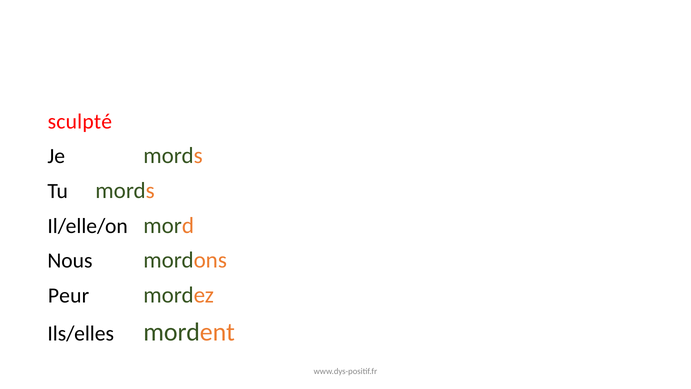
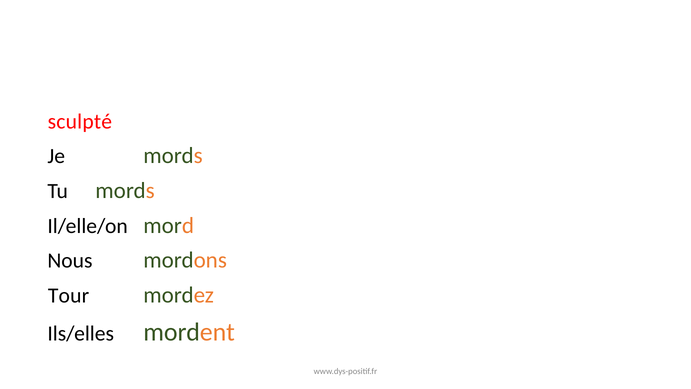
Peur: Peur -> Tour
